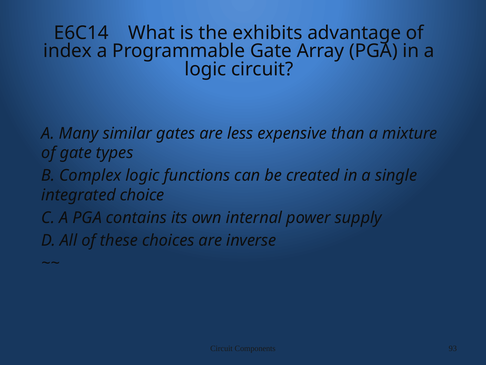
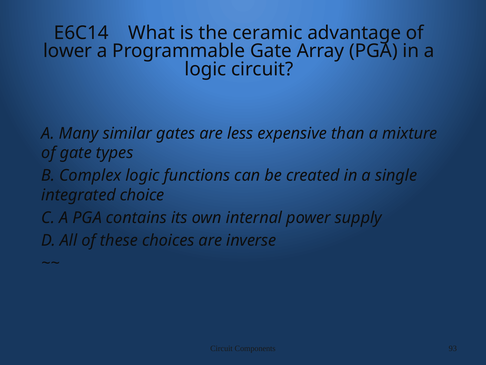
exhibits: exhibits -> ceramic
index: index -> lower
